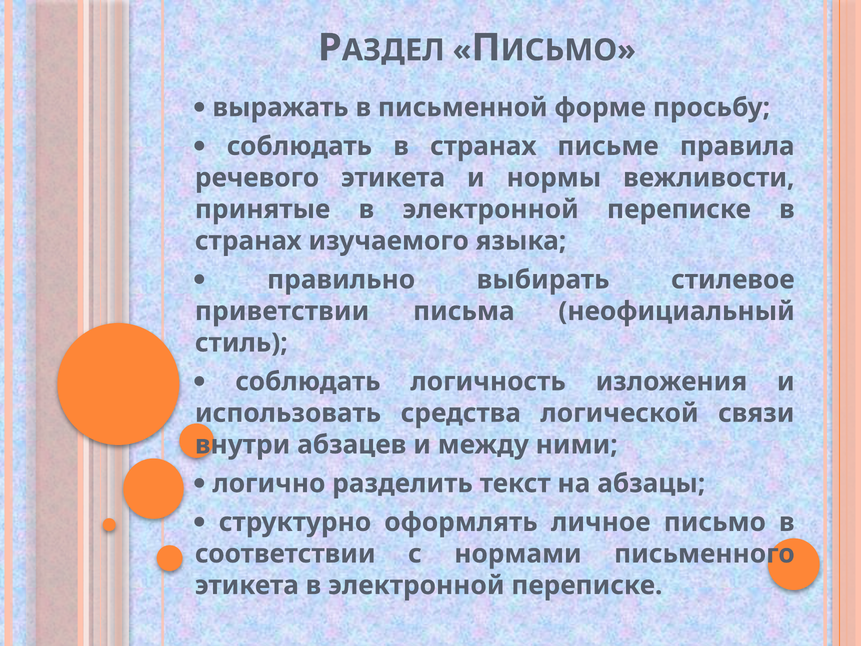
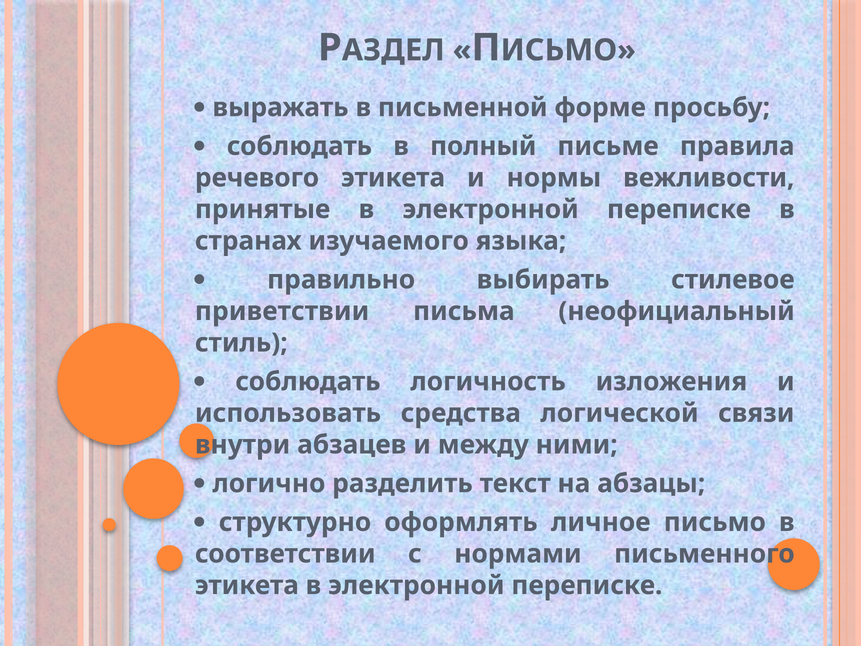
соблюдать в странах: странах -> полный
